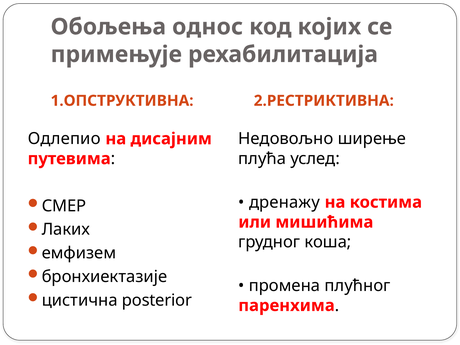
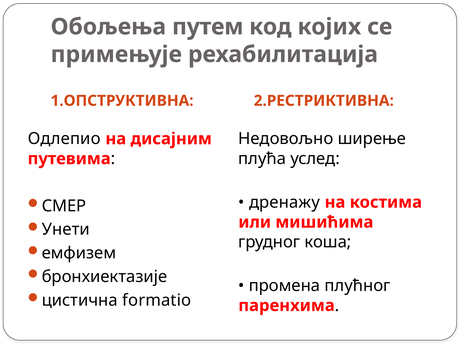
однос: однос -> путем
Лаких: Лаких -> Унети
posterior: posterior -> formatio
